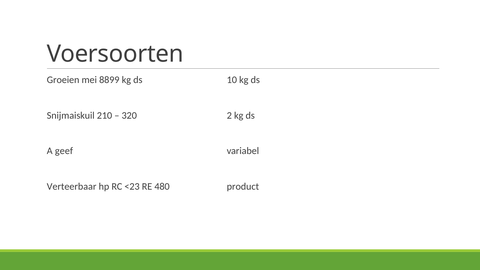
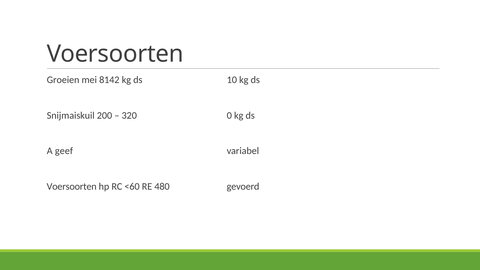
8899: 8899 -> 8142
210: 210 -> 200
2: 2 -> 0
Verteerbaar at (72, 187): Verteerbaar -> Voersoorten
<23: <23 -> <60
product: product -> gevoerd
